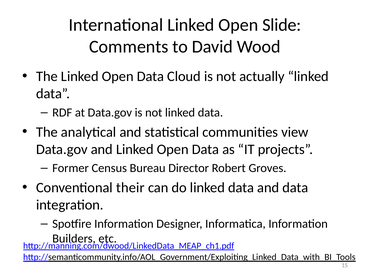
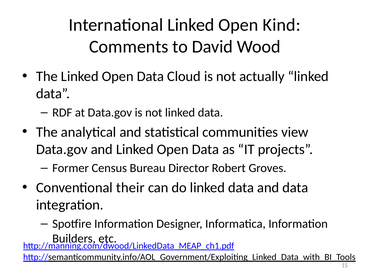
Slide: Slide -> Kind
